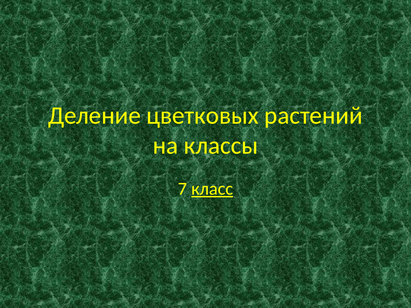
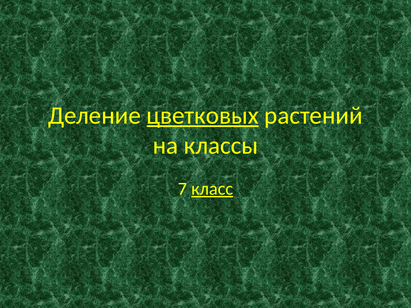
цветковых underline: none -> present
